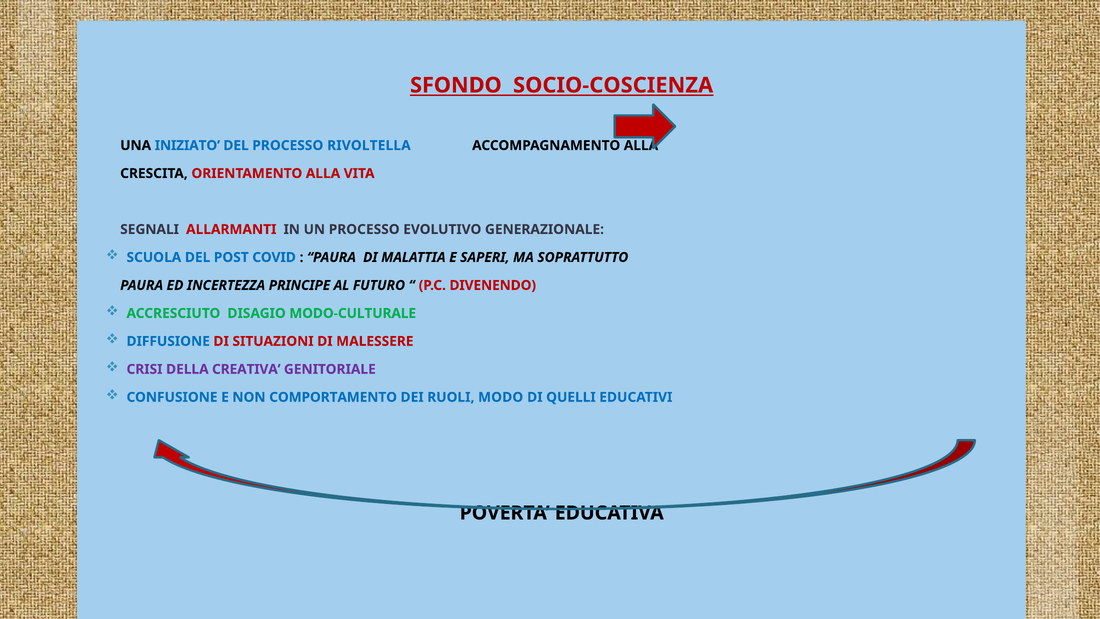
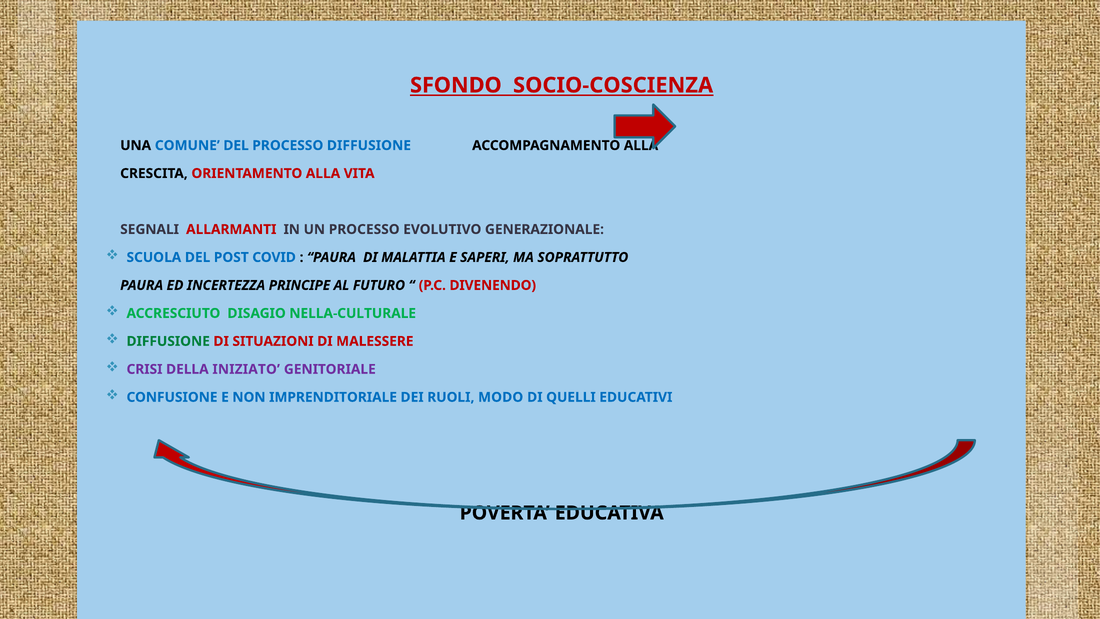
INIZIATO: INIZIATO -> COMUNE
PROCESSO RIVOLTELLA: RIVOLTELLA -> DIFFUSIONE
MODO-CULTURALE: MODO-CULTURALE -> NELLA-CULTURALE
DIFFUSIONE at (168, 341) colour: blue -> green
CREATIVA: CREATIVA -> INIZIATO
COMPORTAMENTO: COMPORTAMENTO -> IMPRENDITORIALE
